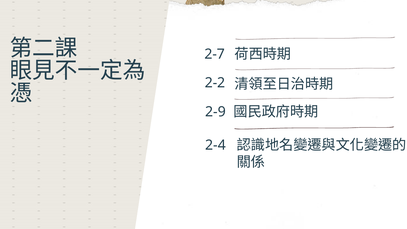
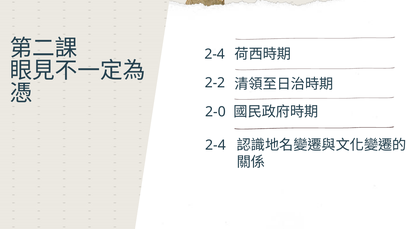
2-7 at (215, 54): 2-7 -> 2-4
2-9: 2-9 -> 2-0
